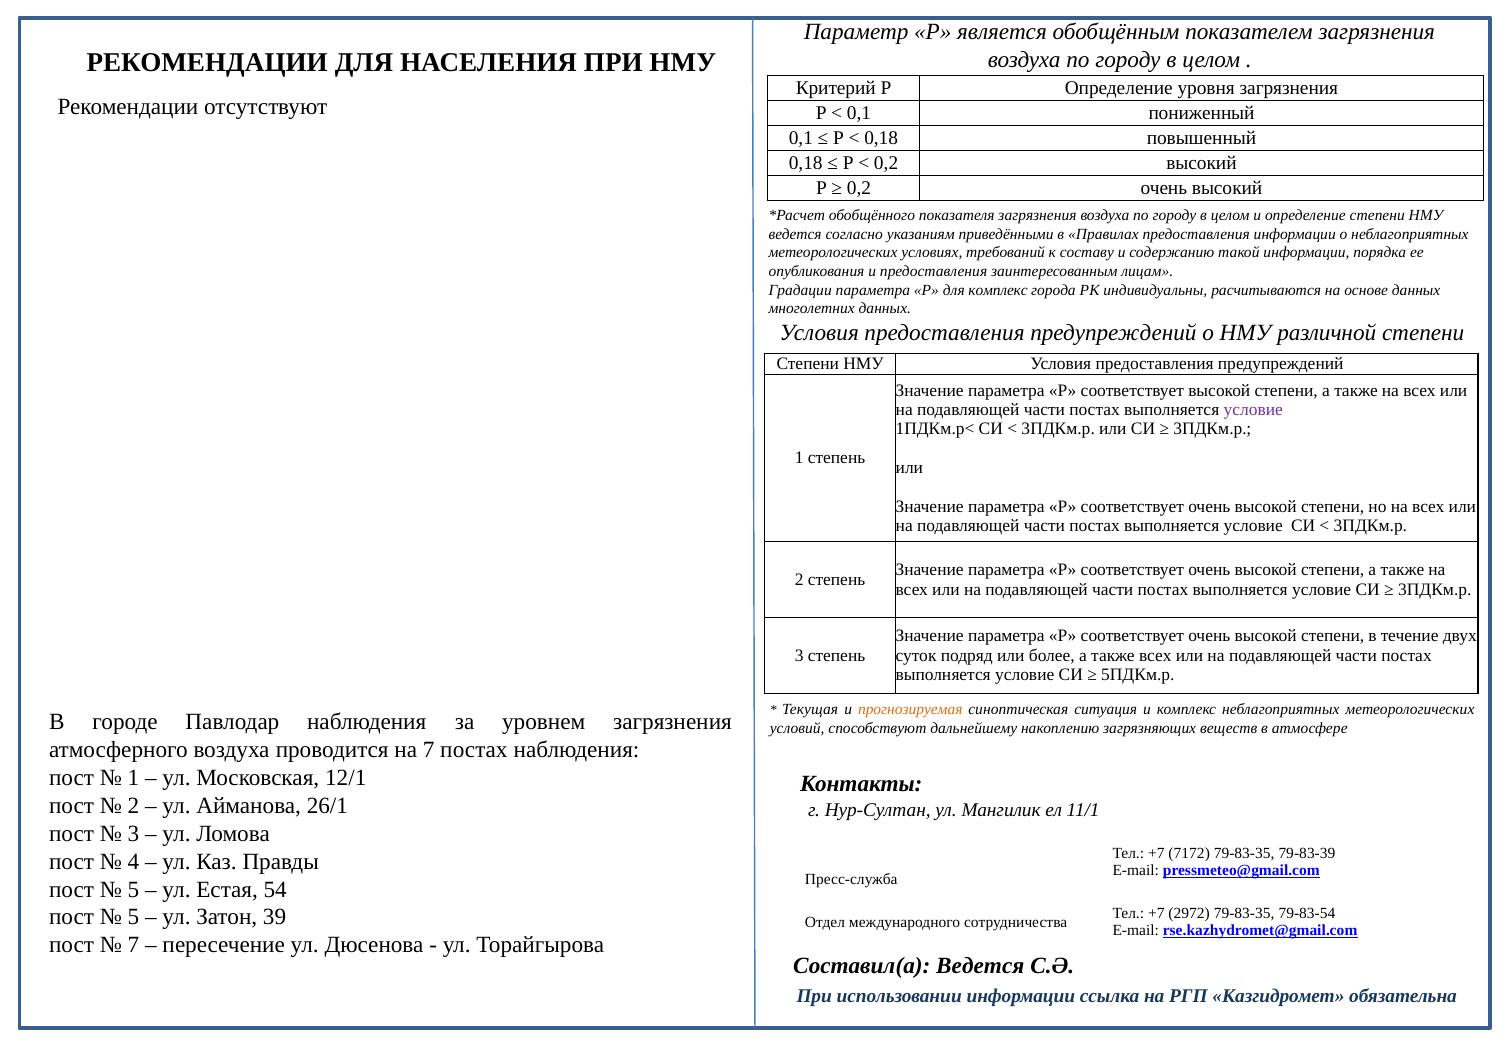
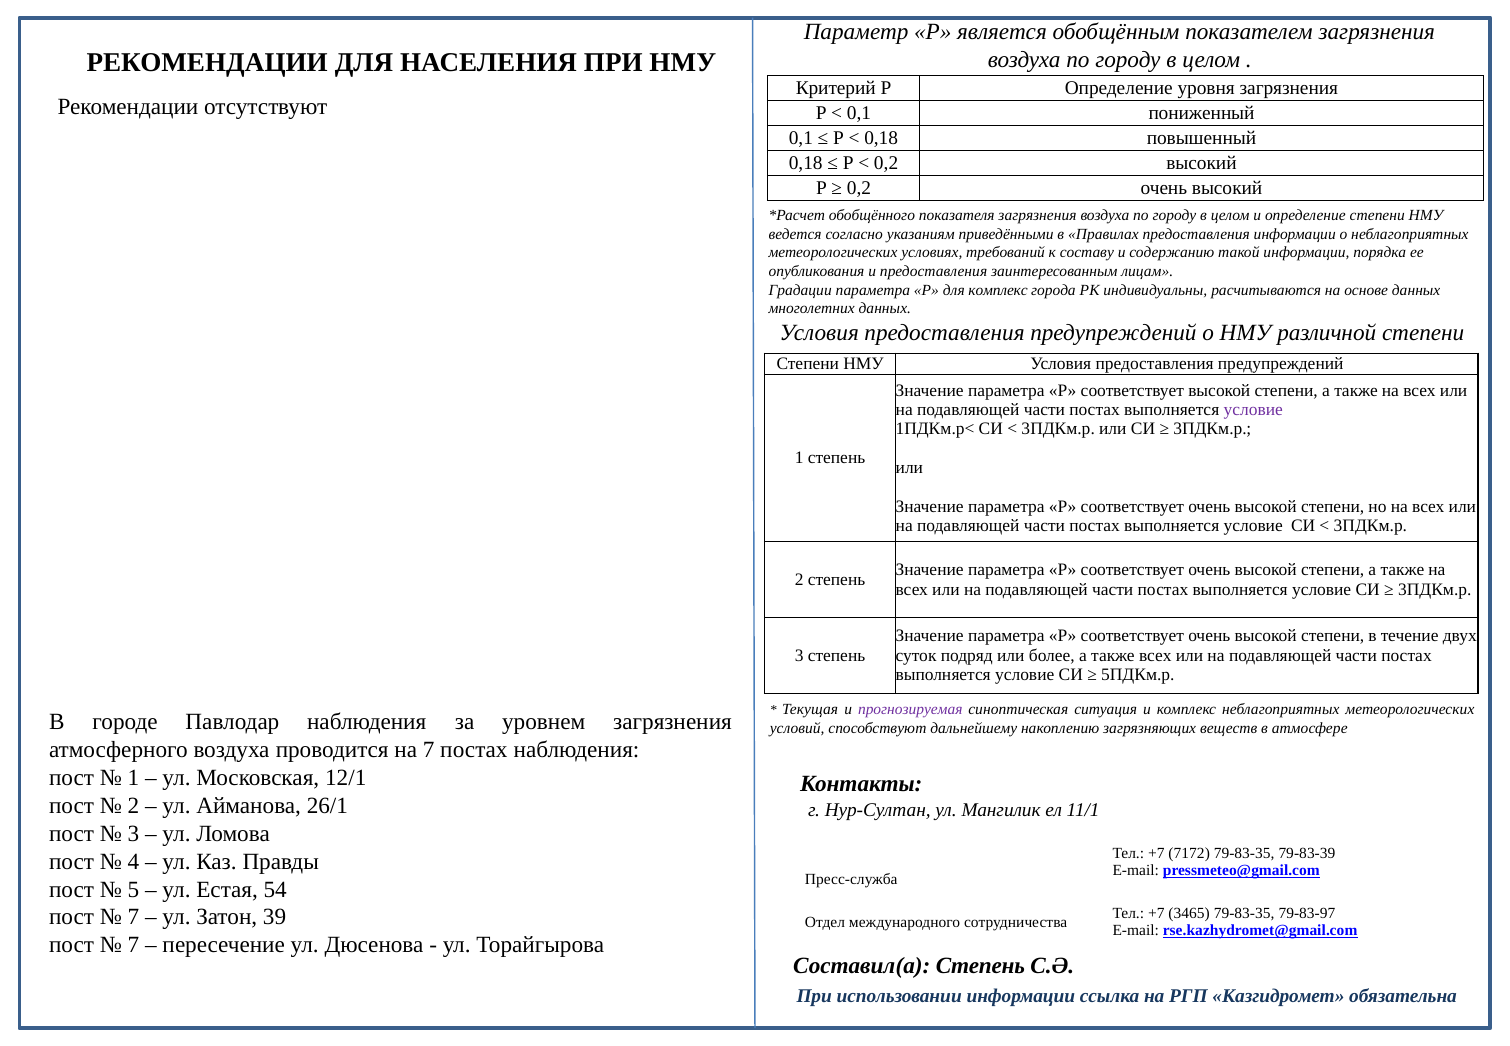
прогнозируемая colour: orange -> purple
2972: 2972 -> 3465
79-83-54: 79-83-54 -> 79-83-97
5 at (134, 917): 5 -> 7
Составил(а Ведется: Ведется -> Степень
